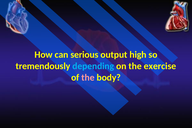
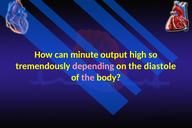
serious: serious -> minute
depending colour: light blue -> pink
exercise: exercise -> diastole
